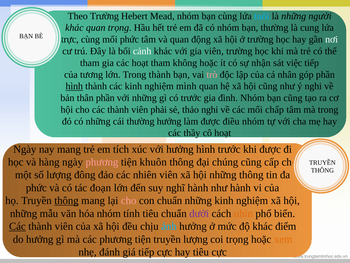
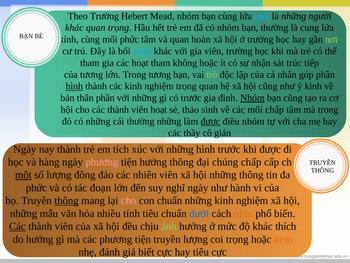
trực at (70, 39): trực -> tính
động: động -> hoàn
nơi colour: white -> light green
cảnh colour: white -> light blue
việc: việc -> trúc
Trong thành: thành -> tương
trò colour: pink -> light green
nghiệm mình: mình -> trọng
ý nghi: nghi -> kinh
Nhóm at (252, 98) underline: none -> present
viên phải: phải -> hoạt
thảo nghi: nghi -> sinh
thường hưởng: hưởng -> những
được at (210, 121) underline: none -> present
cô hoạt: hoạt -> giản
nay mang: mang -> thành
xúc với hưởng: hưởng -> những
tiện khuôn: khuôn -> hưởng
chúng cũng: cũng -> chấp
một underline: none -> present
nghĩ hành: hành -> ngày
hóa nhóm: nhóm -> nhiều
dưới colour: purple -> blue
ảnh colour: light blue -> light green
điểm: điểm -> thích
giá tiếp: tiếp -> biết
